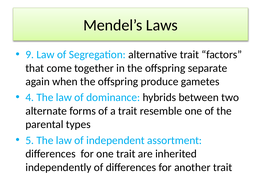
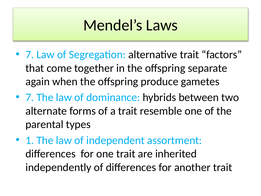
9 at (30, 55): 9 -> 7
4 at (30, 97): 4 -> 7
5: 5 -> 1
